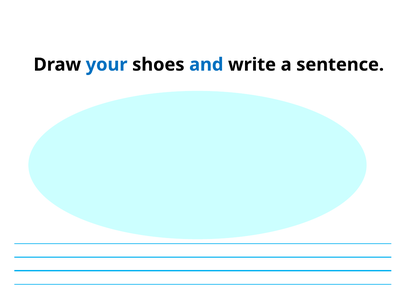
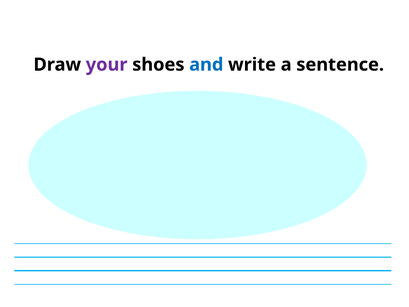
your colour: blue -> purple
